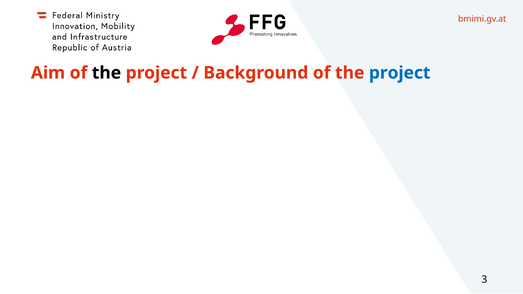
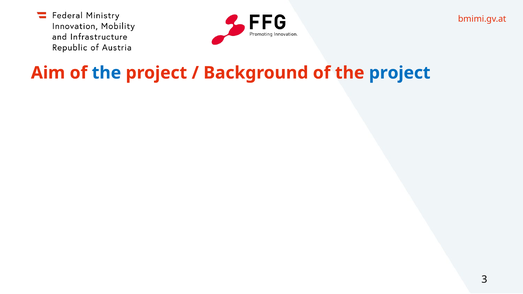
the at (106, 73) colour: black -> blue
